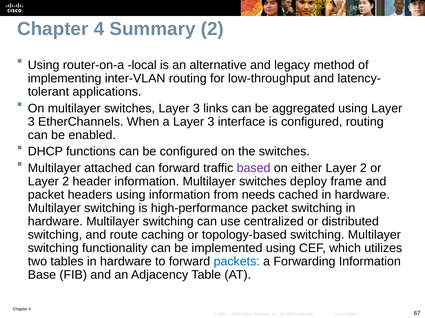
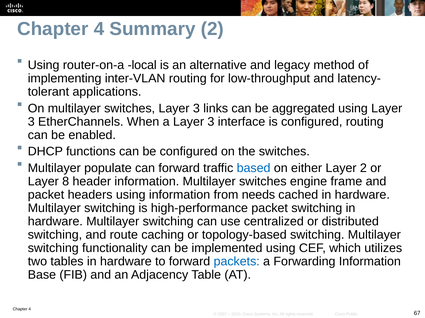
attached: attached -> populate
based colour: purple -> blue
2 at (66, 182): 2 -> 8
deploy: deploy -> engine
